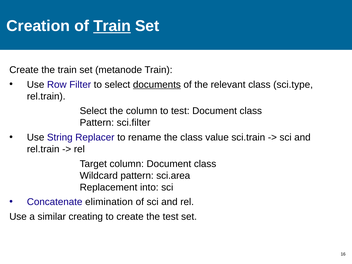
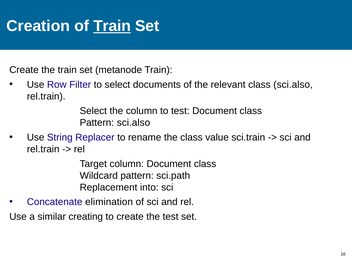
documents underline: present -> none
class sci.type: sci.type -> sci.also
Pattern sci.filter: sci.filter -> sci.also
sci.area: sci.area -> sci.path
